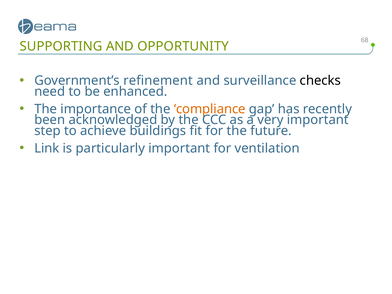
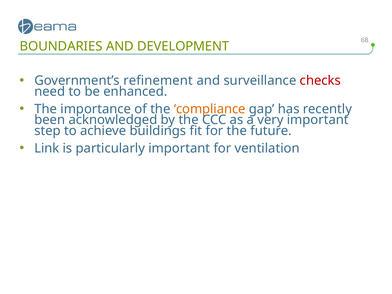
SUPPORTING: SUPPORTING -> BOUNDARIES
OPPORTUNITY: OPPORTUNITY -> DEVELOPMENT
checks colour: black -> red
